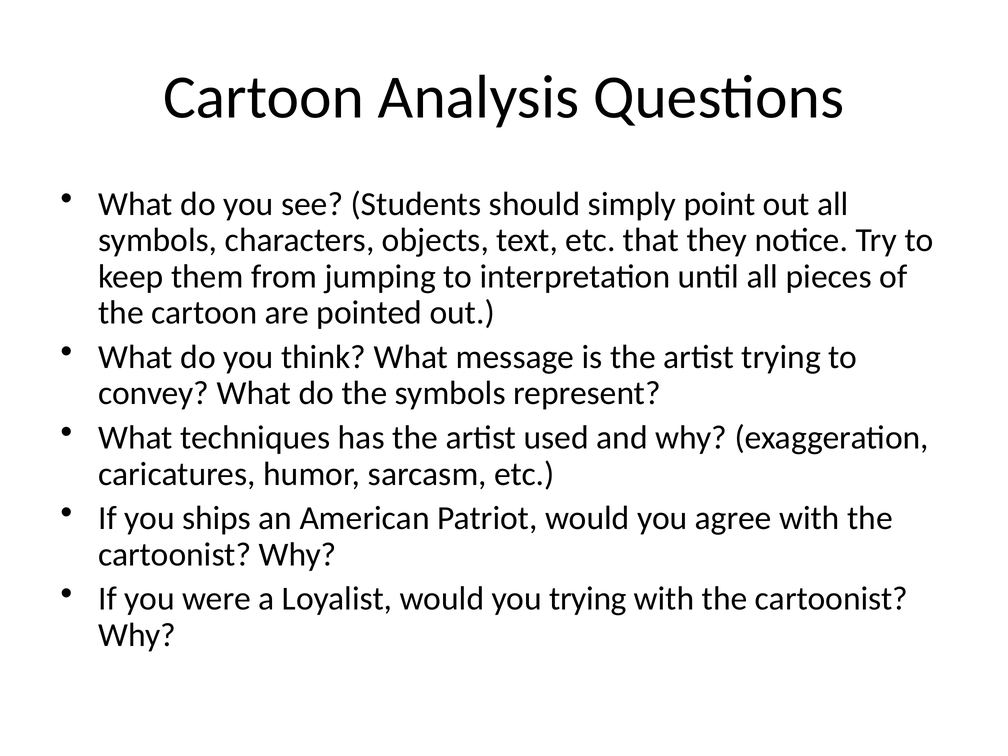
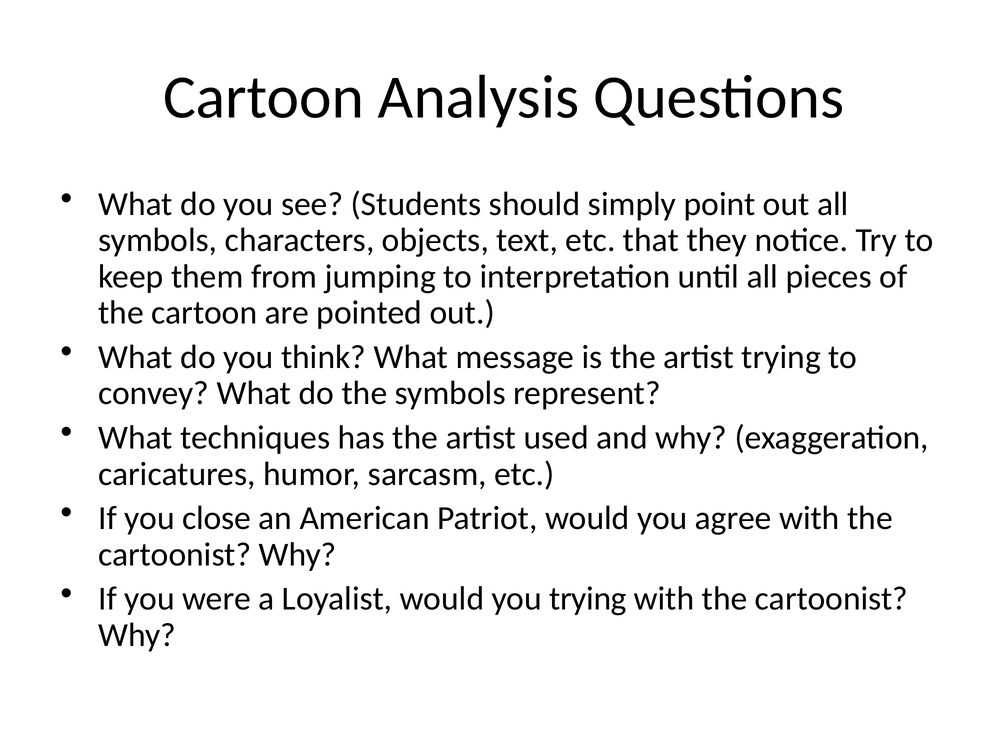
ships: ships -> close
